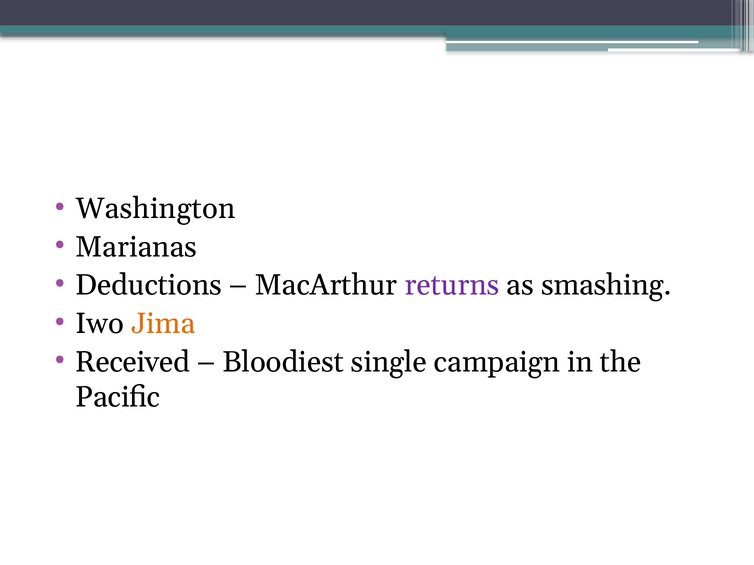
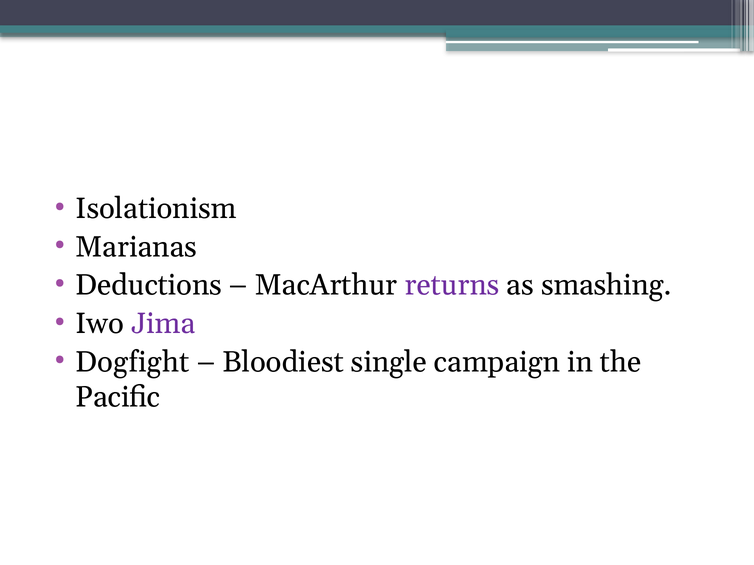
Washington: Washington -> Isolationism
Jima colour: orange -> purple
Received: Received -> Dogfight
